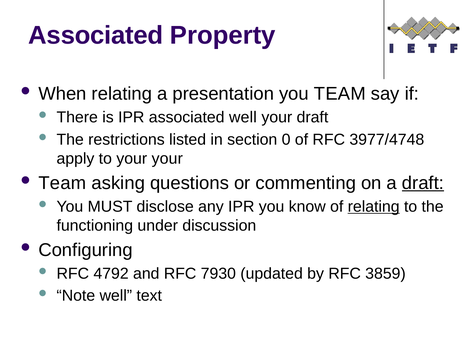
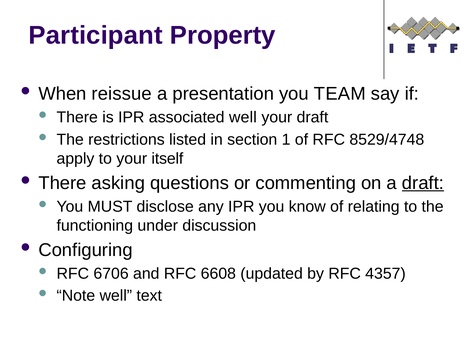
Associated at (96, 35): Associated -> Participant
When relating: relating -> reissue
0: 0 -> 1
3977/4748: 3977/4748 -> 8529/4748
your your: your -> itself
Team at (62, 183): Team -> There
relating at (374, 207) underline: present -> none
4792: 4792 -> 6706
7930: 7930 -> 6608
3859: 3859 -> 4357
